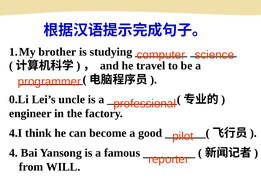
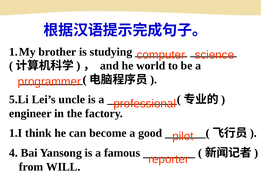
travel: travel -> world
0.Li: 0.Li -> 5.Li
4.I: 4.I -> 1.I
